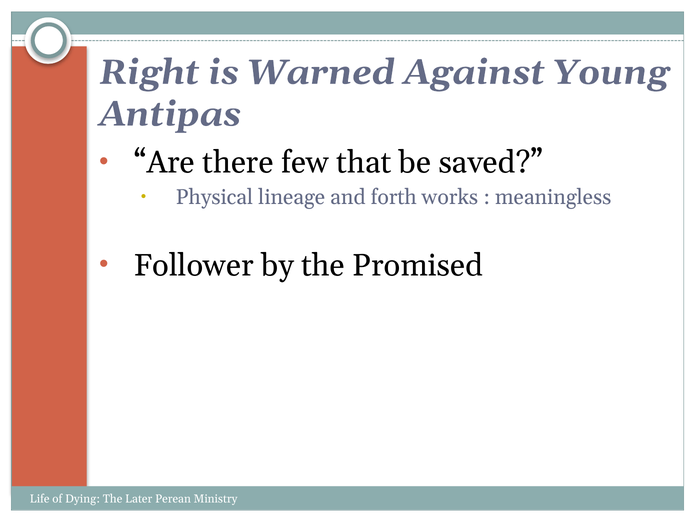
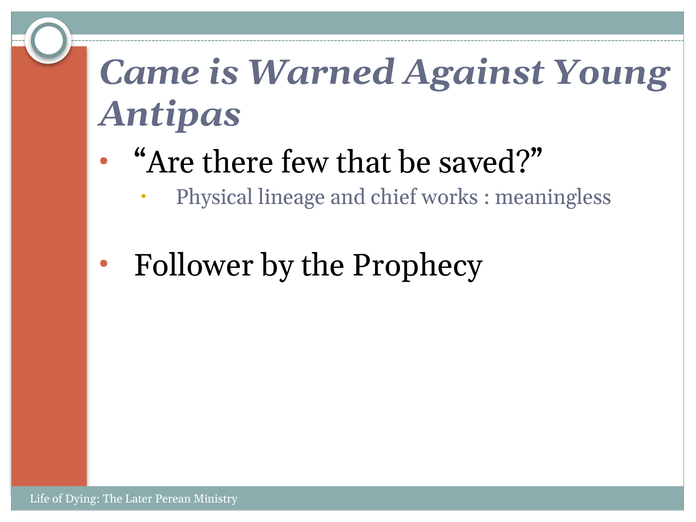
Right: Right -> Came
forth: forth -> chief
Promised: Promised -> Prophecy
